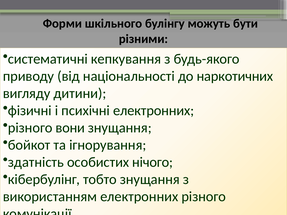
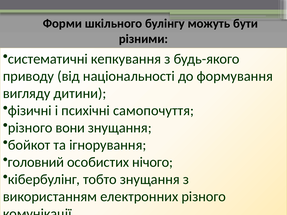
наркотичних: наркотичних -> формування
психічні електронних: електронних -> самопочуття
здатність: здатність -> головний
